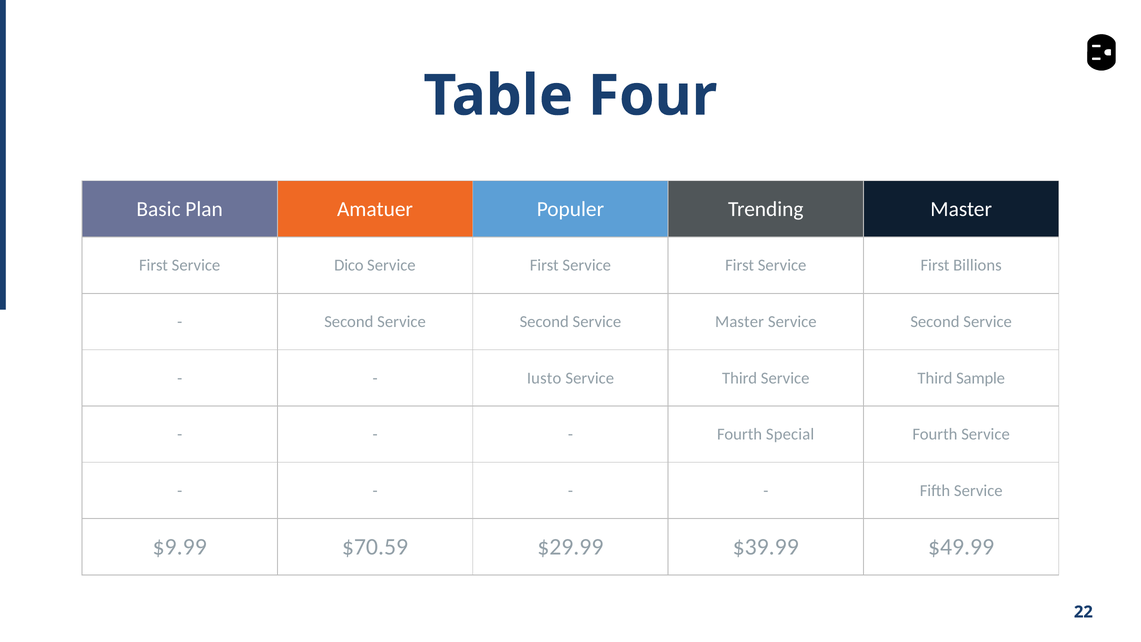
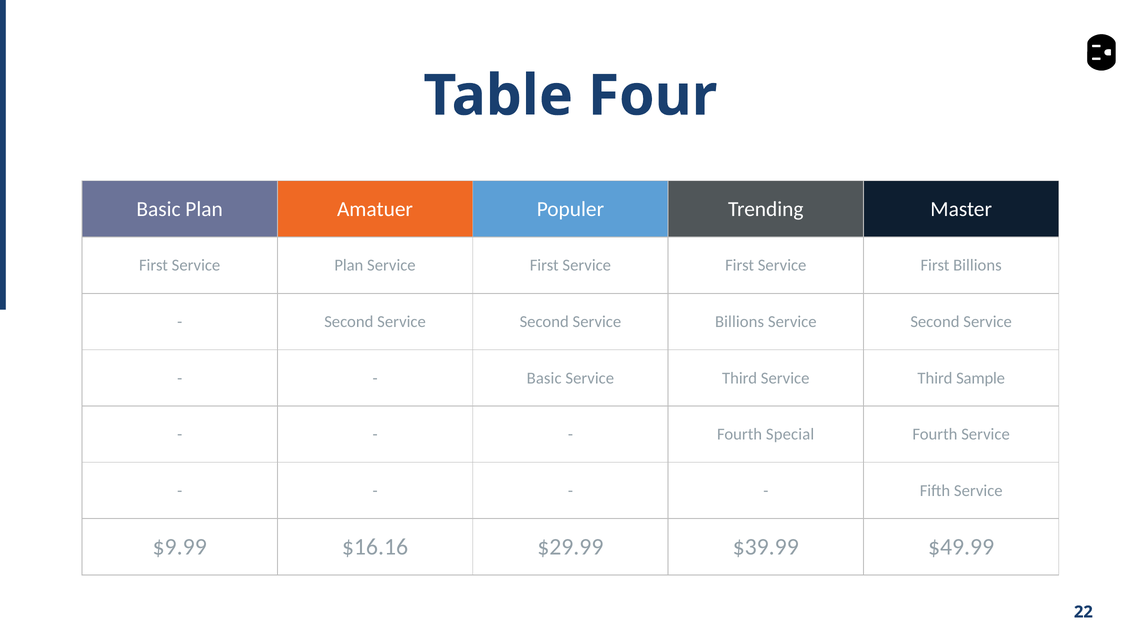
Service Dico: Dico -> Plan
Service Master: Master -> Billions
Iusto at (544, 378): Iusto -> Basic
$70.59: $70.59 -> $16.16
